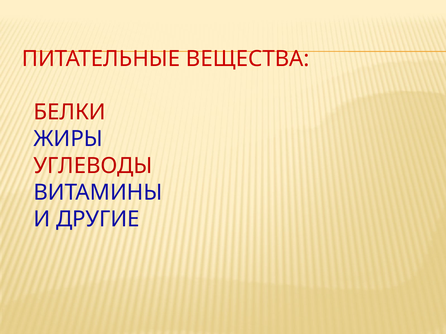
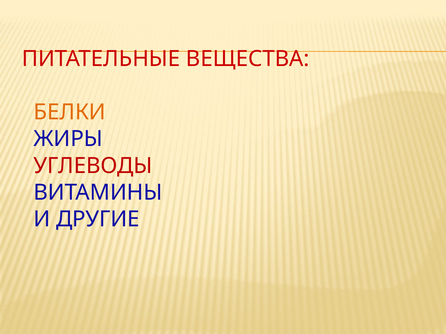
БЕЛКИ colour: red -> orange
